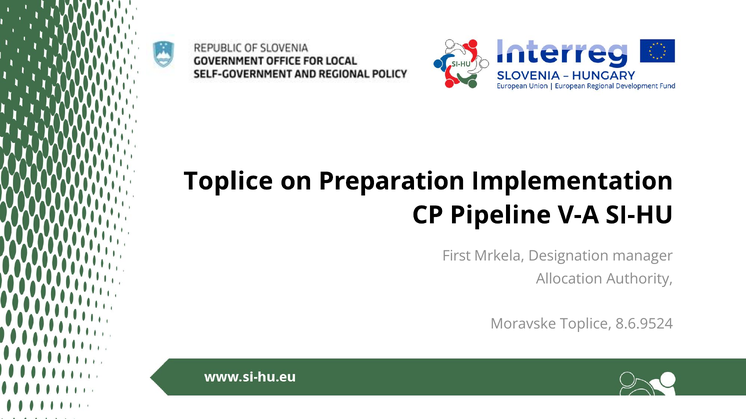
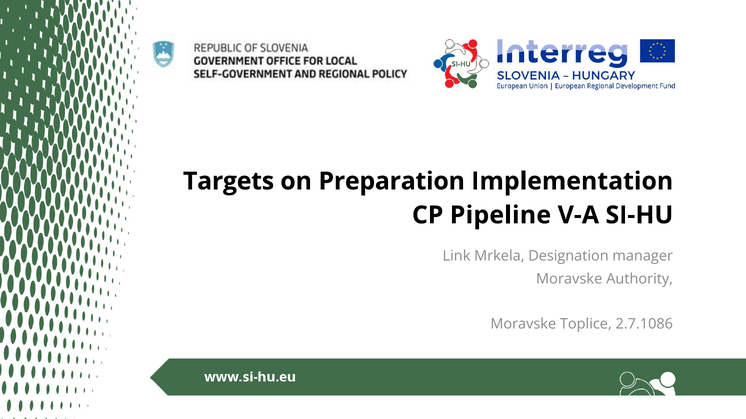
Toplice at (228, 181): Toplice -> Targets
First: First -> Link
Allocation at (569, 279): Allocation -> Moravske
8.6.9524: 8.6.9524 -> 2.7.1086
